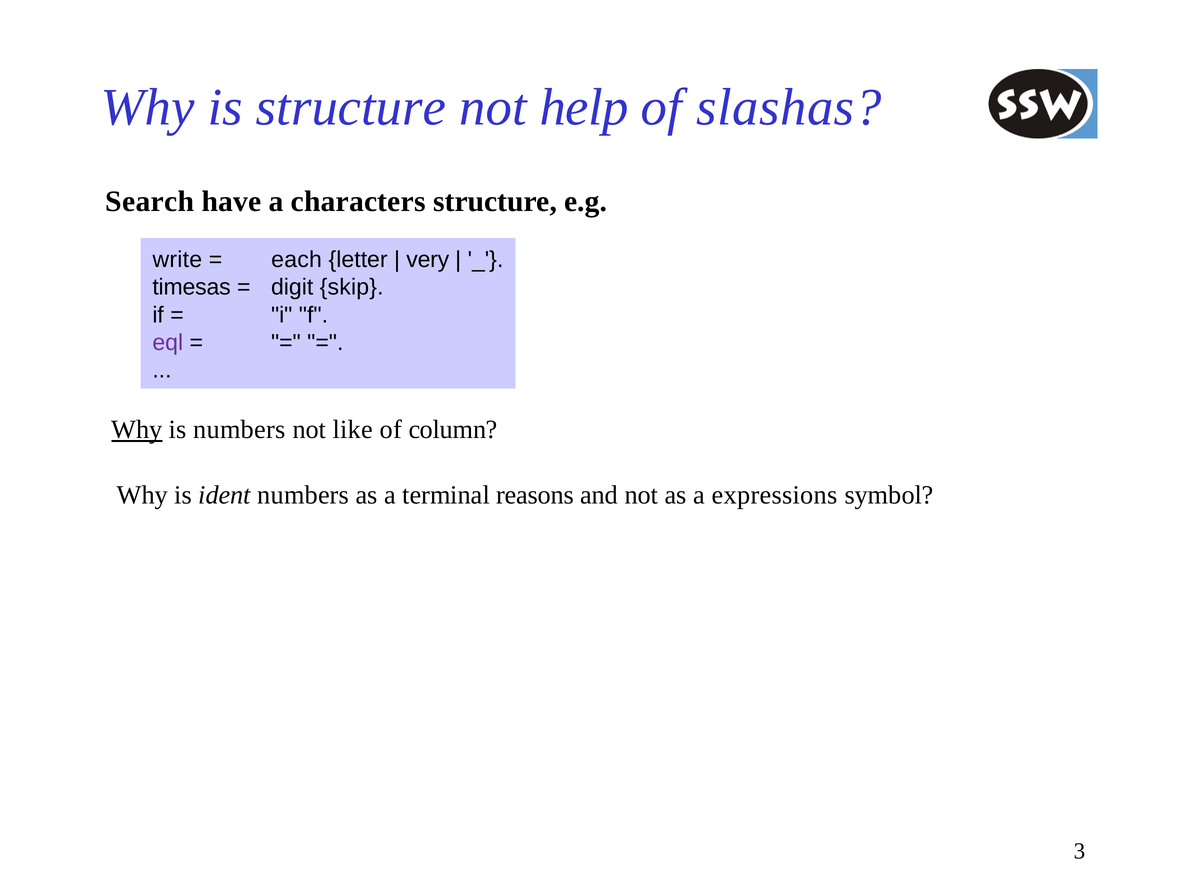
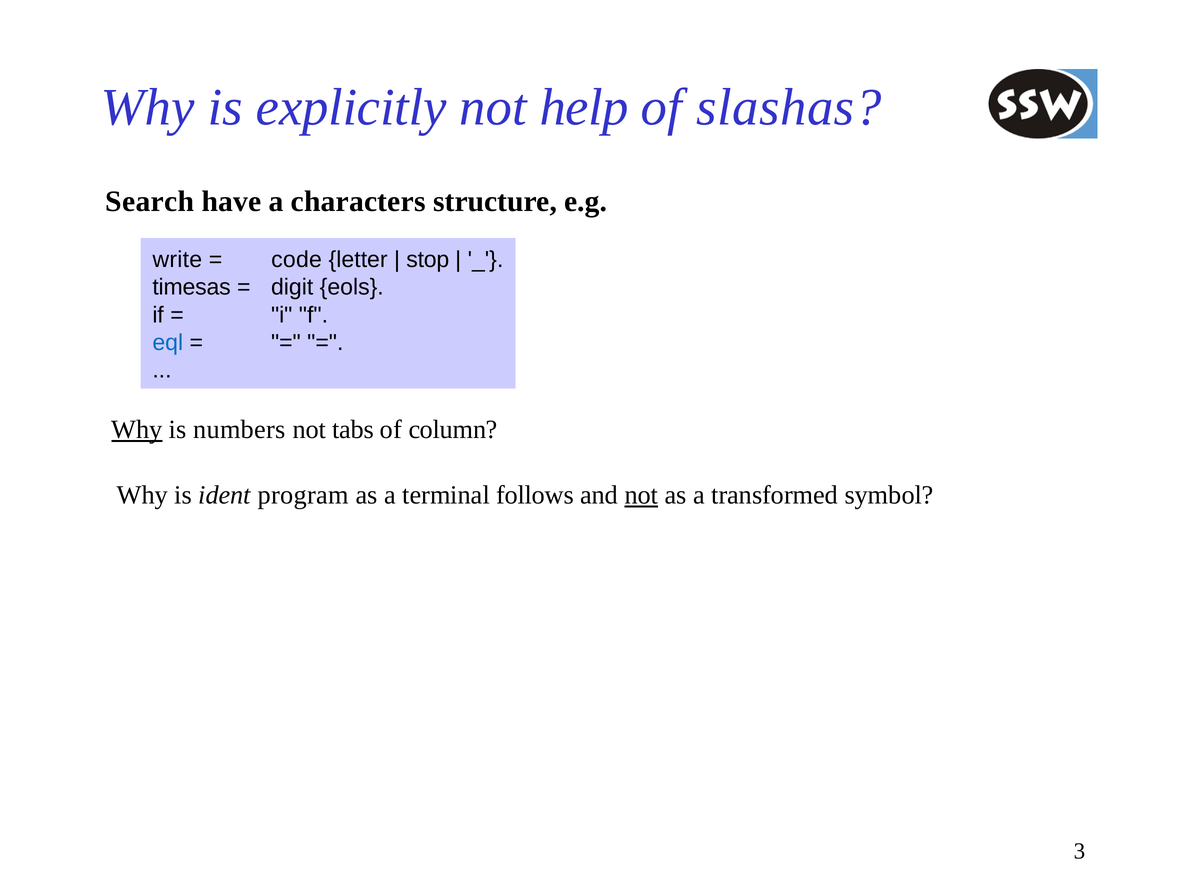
is structure: structure -> explicitly
each: each -> code
very: very -> stop
skip: skip -> eols
eql colour: purple -> blue
like: like -> tabs
ident numbers: numbers -> program
reasons: reasons -> follows
not at (641, 495) underline: none -> present
expressions: expressions -> transformed
